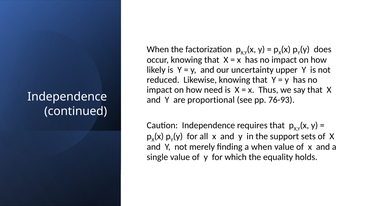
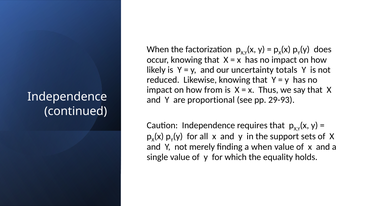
upper: upper -> totals
need: need -> from
76-93: 76-93 -> 29-93
